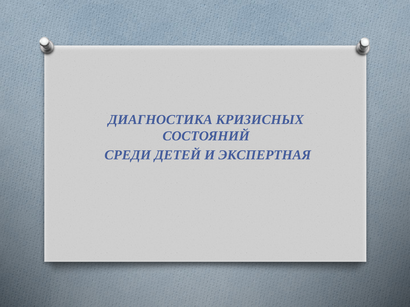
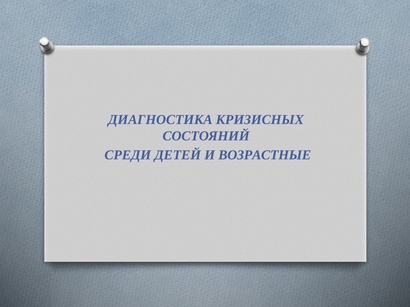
ЭКСПЕРТНАЯ: ЭКСПЕРТНАЯ -> ВОЗРАСТНЫЕ
